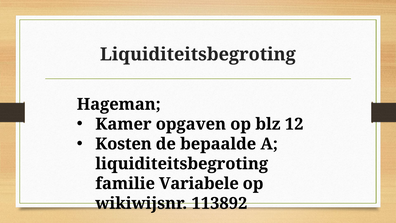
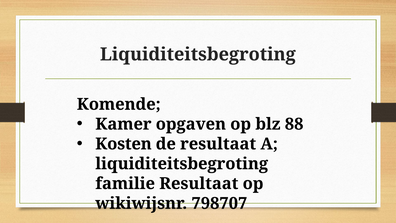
Hageman: Hageman -> Komende
12: 12 -> 88
de bepaalde: bepaalde -> resultaat
familie Variabele: Variabele -> Resultaat
113892: 113892 -> 798707
